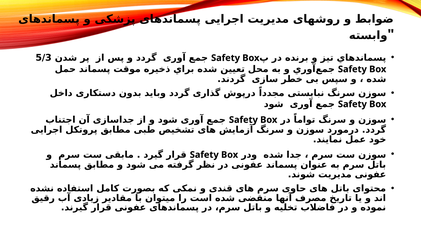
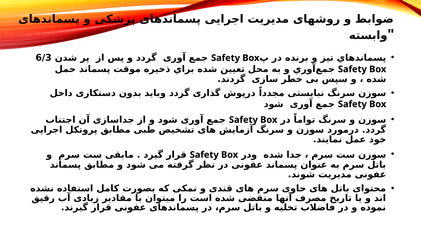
5/3: 5/3 -> 6/3
